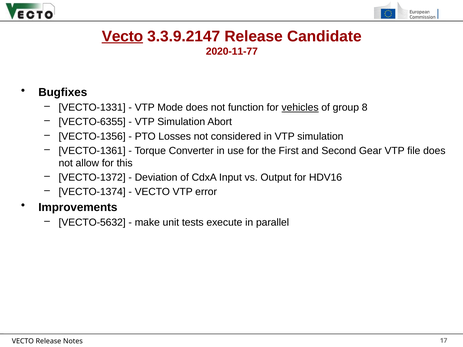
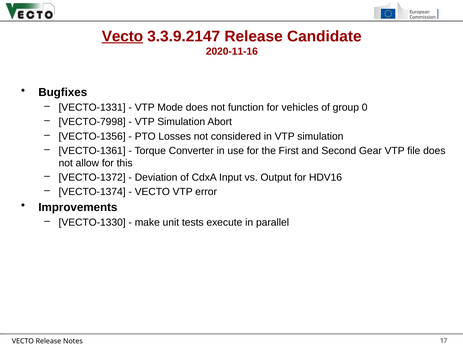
2020-11-77: 2020-11-77 -> 2020-11-16
vehicles underline: present -> none
8: 8 -> 0
VECTO-6355: VECTO-6355 -> VECTO-7998
VECTO-5632: VECTO-5632 -> VECTO-1330
